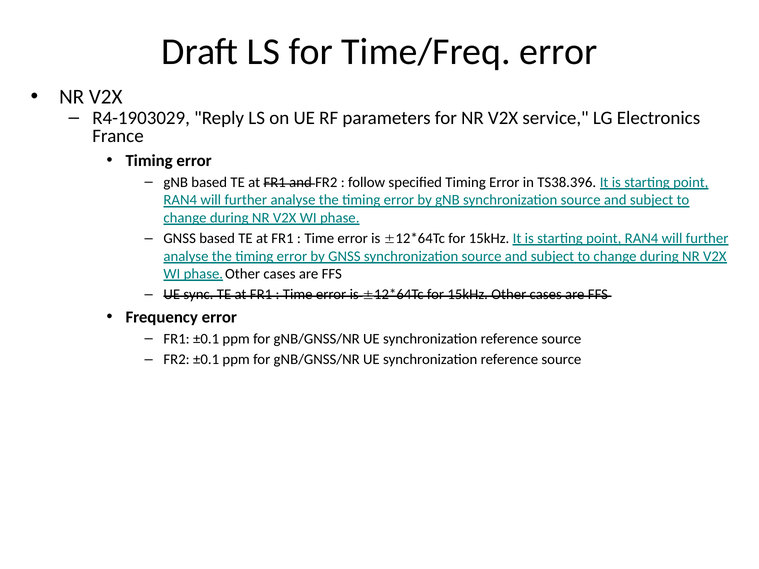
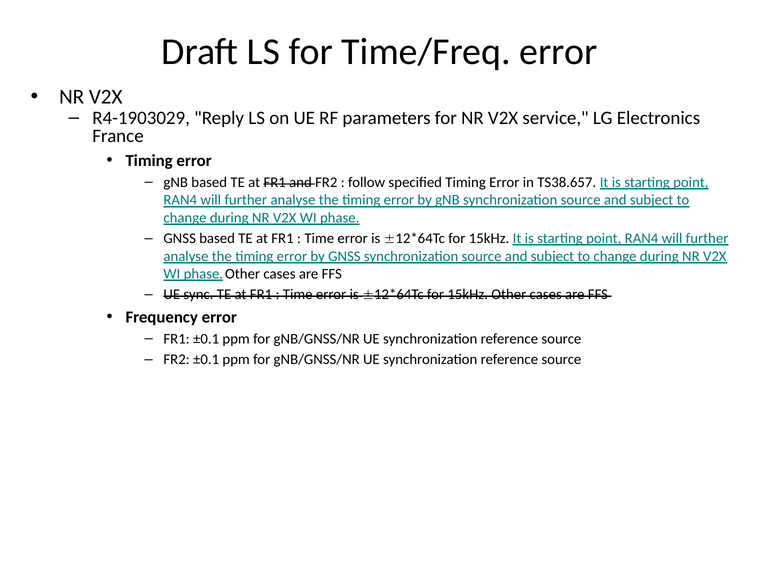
TS38.396: TS38.396 -> TS38.657
